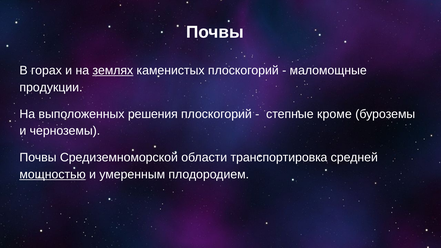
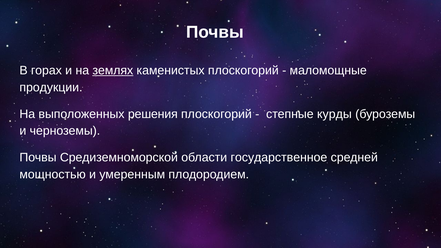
кроме: кроме -> курды
транспортировка: транспортировка -> государственное
мощностью underline: present -> none
